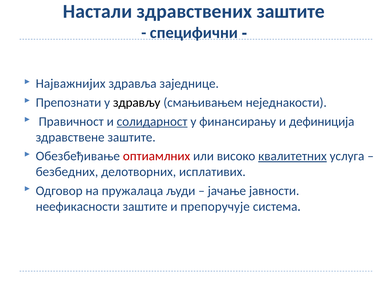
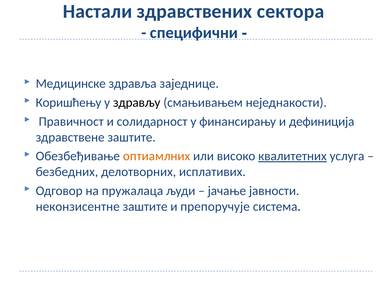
здравствених заштите: заштите -> сектора
Најважнијих: Најважнијих -> Медицинске
Препознати: Препознати -> Коришћењу
солидарност underline: present -> none
оптиамлних colour: red -> orange
неeфикасности: неeфикасности -> неконзисентне
